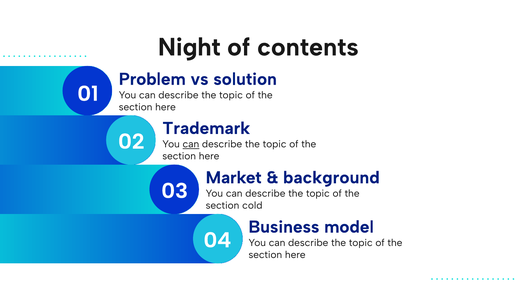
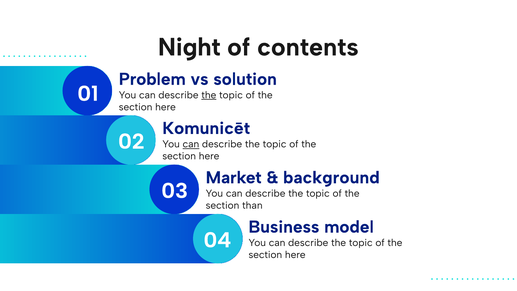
the at (209, 95) underline: none -> present
Trademark: Trademark -> Komunicēt
cold: cold -> than
